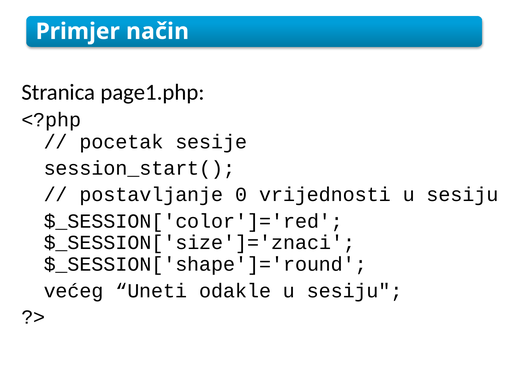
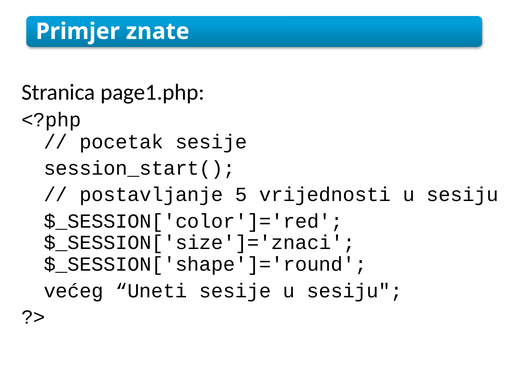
način: način -> znate
0: 0 -> 5
Uneti odakle: odakle -> sesije
